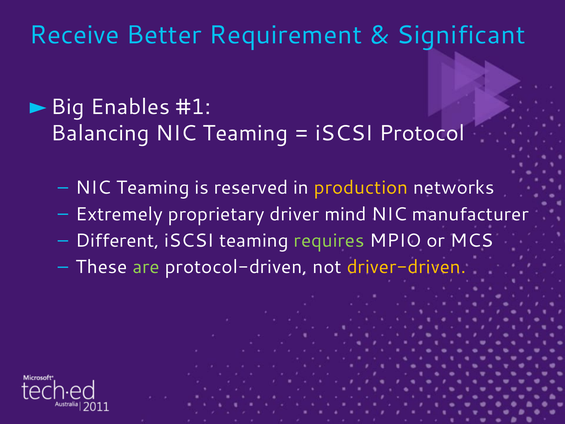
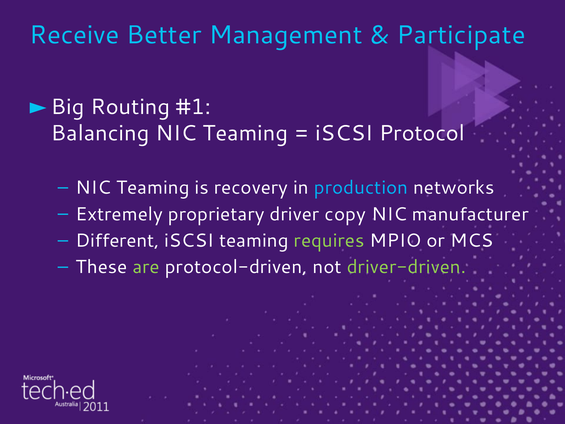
Requirement: Requirement -> Management
Significant: Significant -> Participate
Enables: Enables -> Routing
reserved: reserved -> recovery
production colour: yellow -> light blue
mind: mind -> copy
driver-driven colour: yellow -> light green
